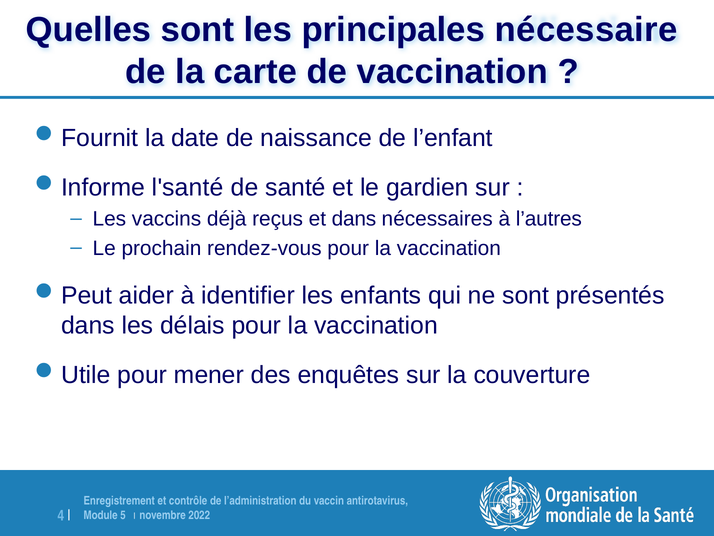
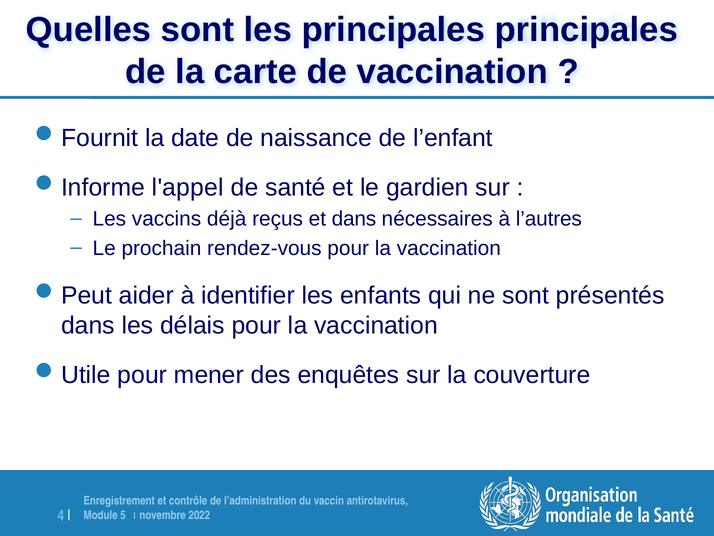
principales nécessaire: nécessaire -> principales
l'santé: l'santé -> l'appel
